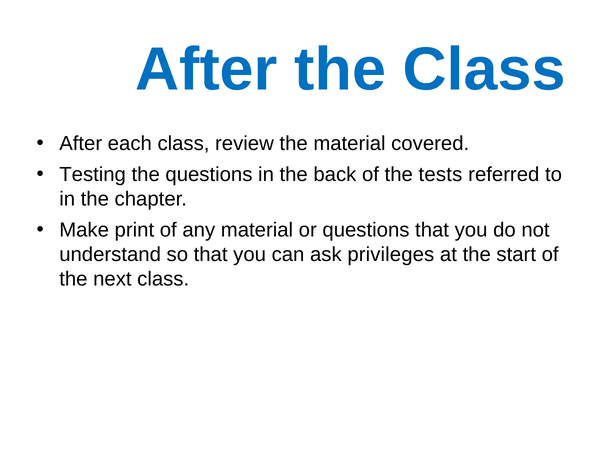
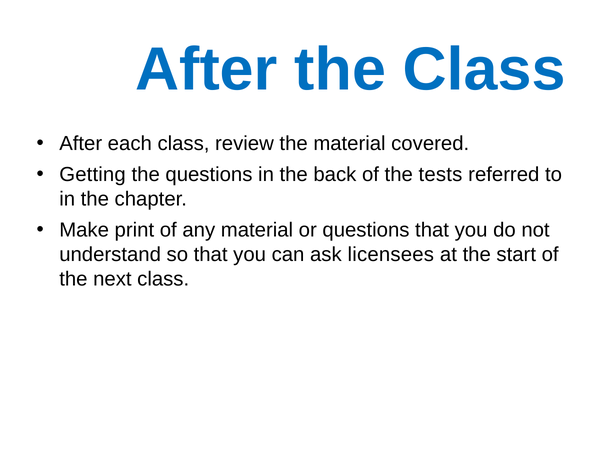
Testing: Testing -> Getting
privileges: privileges -> licensees
